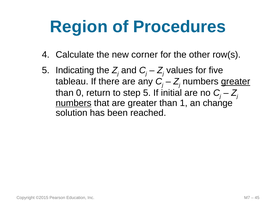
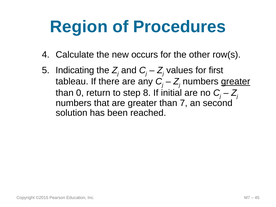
corner: corner -> occurs
five: five -> first
step 5: 5 -> 8
numbers at (74, 103) underline: present -> none
1: 1 -> 7
change: change -> second
